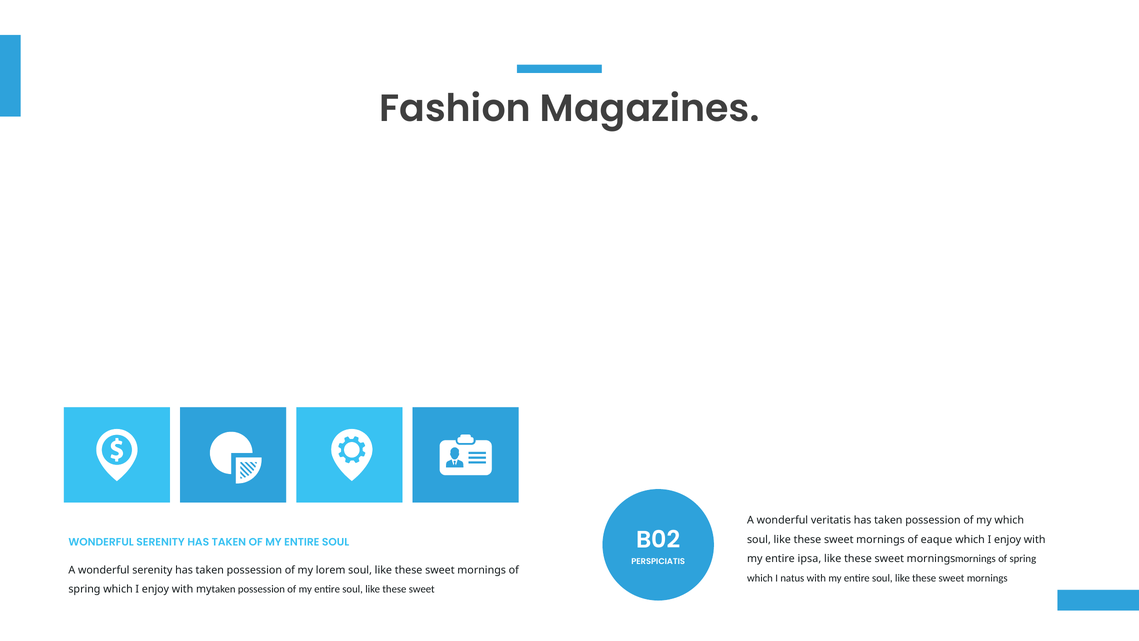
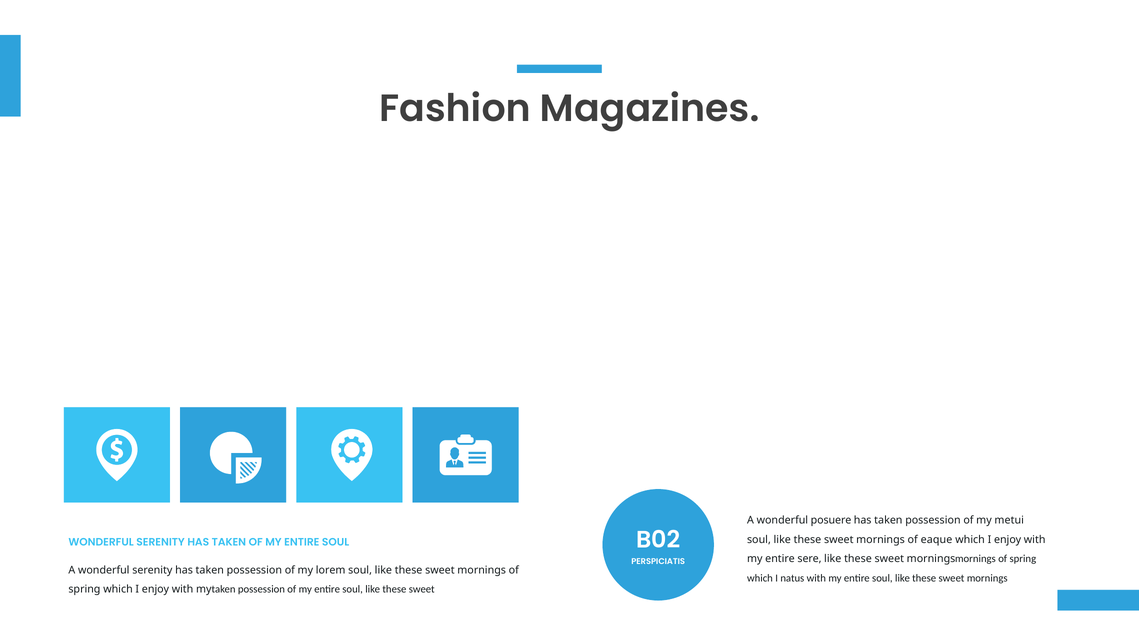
veritatis: veritatis -> posuere
my which: which -> metui
ipsa: ipsa -> sere
